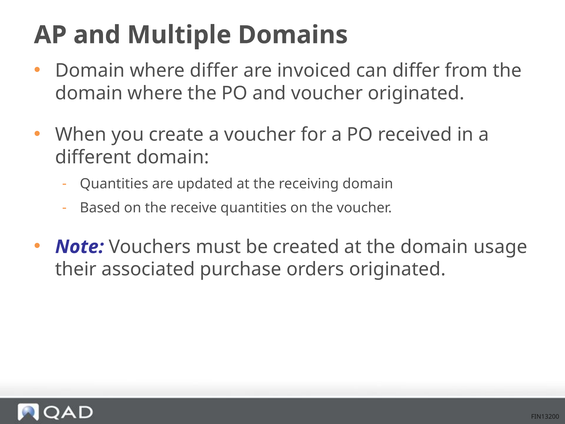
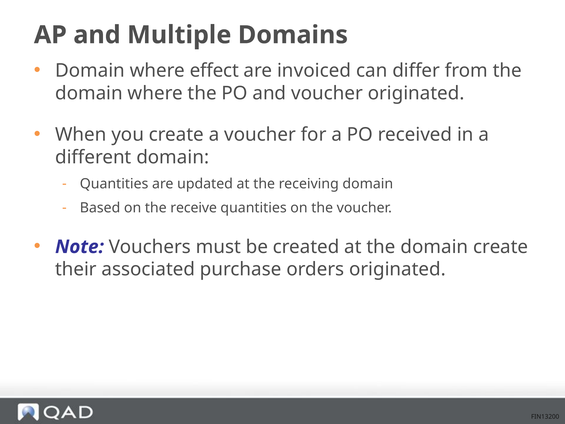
where differ: differ -> effect
domain usage: usage -> create
